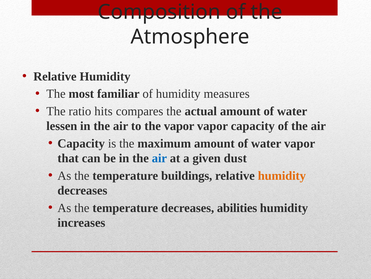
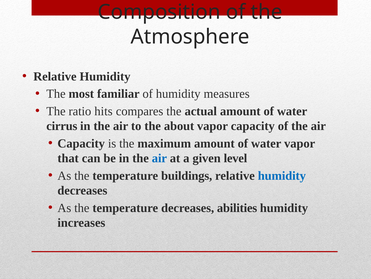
lessen: lessen -> cirrus
the vapor: vapor -> about
dust: dust -> level
humidity at (282, 175) colour: orange -> blue
